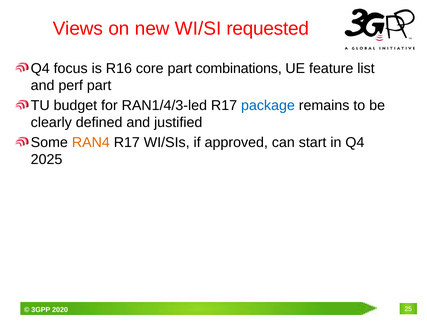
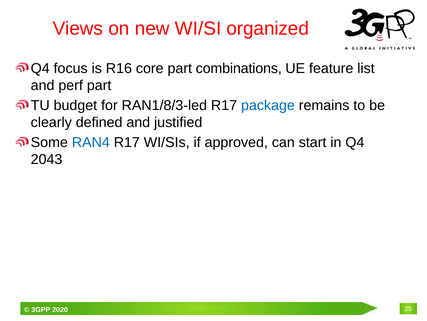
requested: requested -> organized
RAN1/4/3-led: RAN1/4/3-led -> RAN1/8/3-led
RAN4 colour: orange -> blue
2025: 2025 -> 2043
